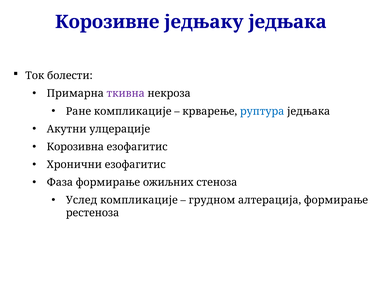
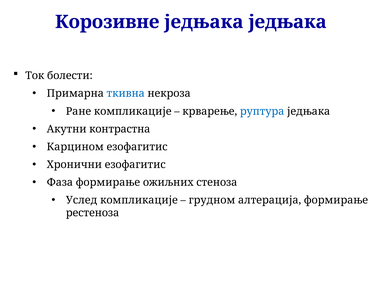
Корозивне једњаку: једњаку -> једњака
ткивна colour: purple -> blue
улцерације: улцерације -> контрастна
Корозивна: Корозивна -> Карцином
